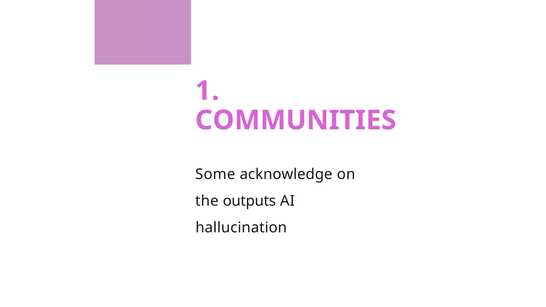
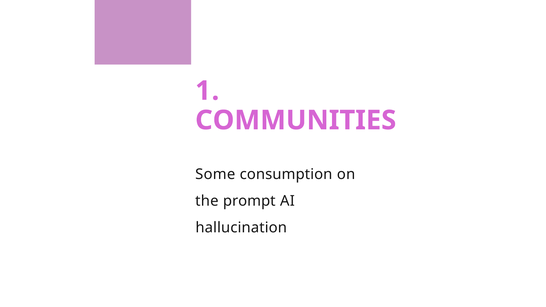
acknowledge: acknowledge -> consumption
outputs: outputs -> prompt
